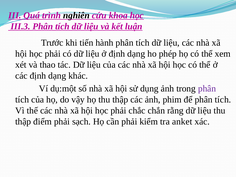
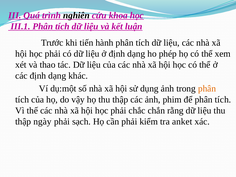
III.3: III.3 -> III.1
phân at (207, 88) colour: purple -> orange
điểm: điểm -> ngày
